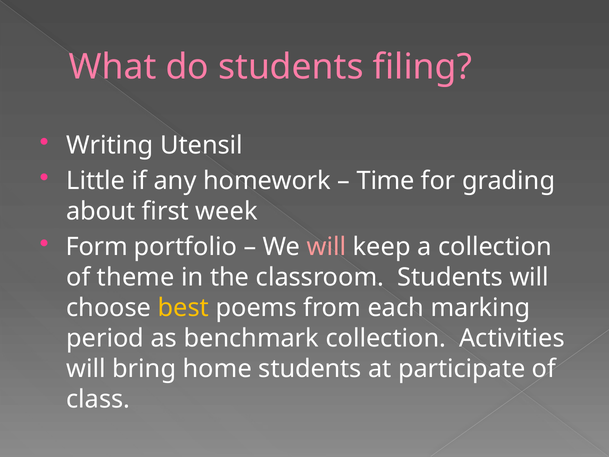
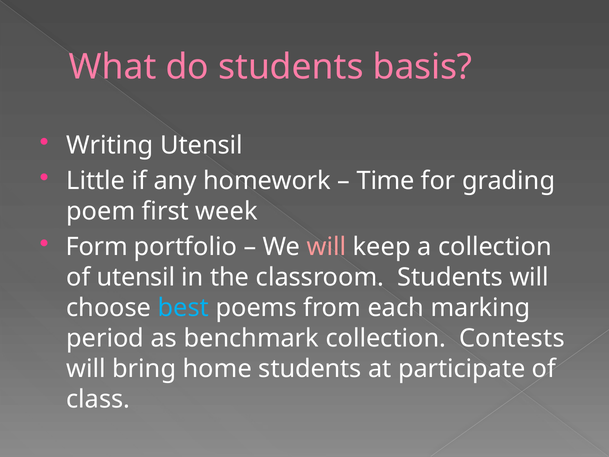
filing: filing -> basis
about: about -> poem
of theme: theme -> utensil
best colour: yellow -> light blue
Activities: Activities -> Contests
